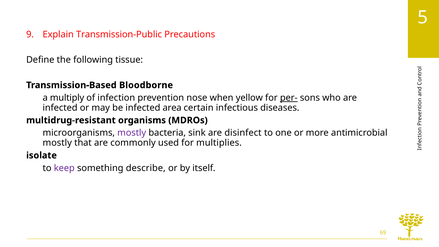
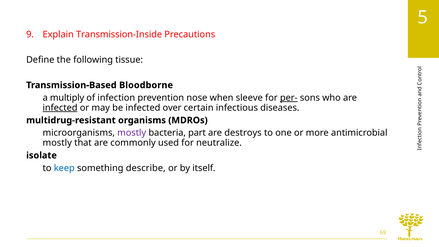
Transmission-Public: Transmission-Public -> Transmission-Inside
yellow: yellow -> sleeve
infected at (60, 108) underline: none -> present
area: area -> over
sink: sink -> part
disinfect: disinfect -> destroys
multiplies: multiplies -> neutralize
keep colour: purple -> blue
